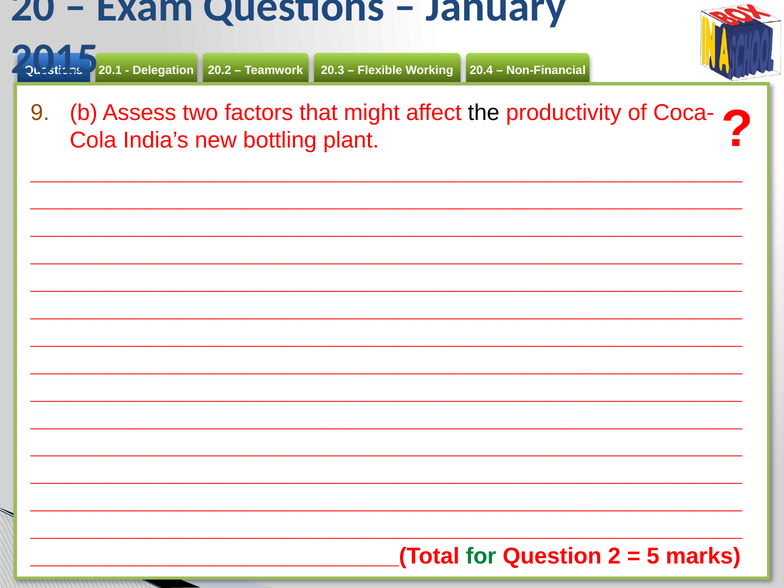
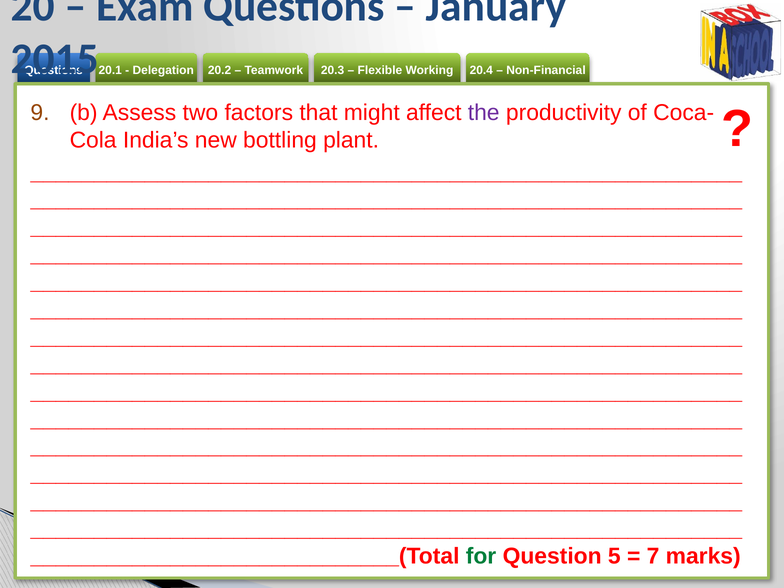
the colour: black -> purple
2: 2 -> 5
5: 5 -> 7
